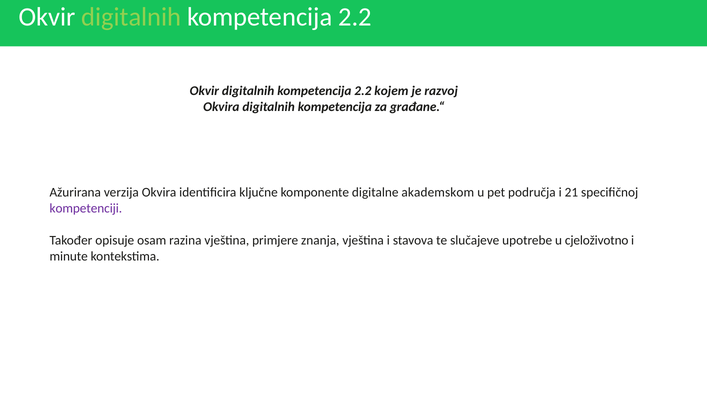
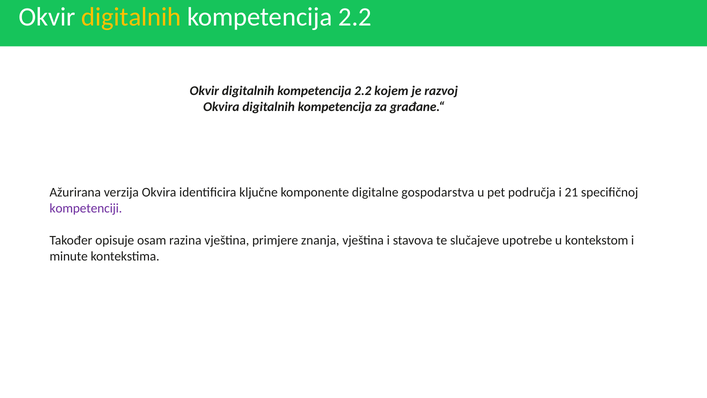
digitalnih at (131, 17) colour: light green -> yellow
akademskom: akademskom -> gospodarstva
cjeloživotno: cjeloživotno -> kontekstom
